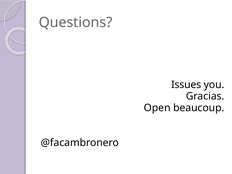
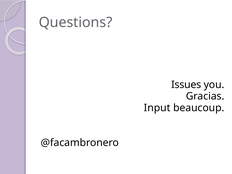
Open: Open -> Input
